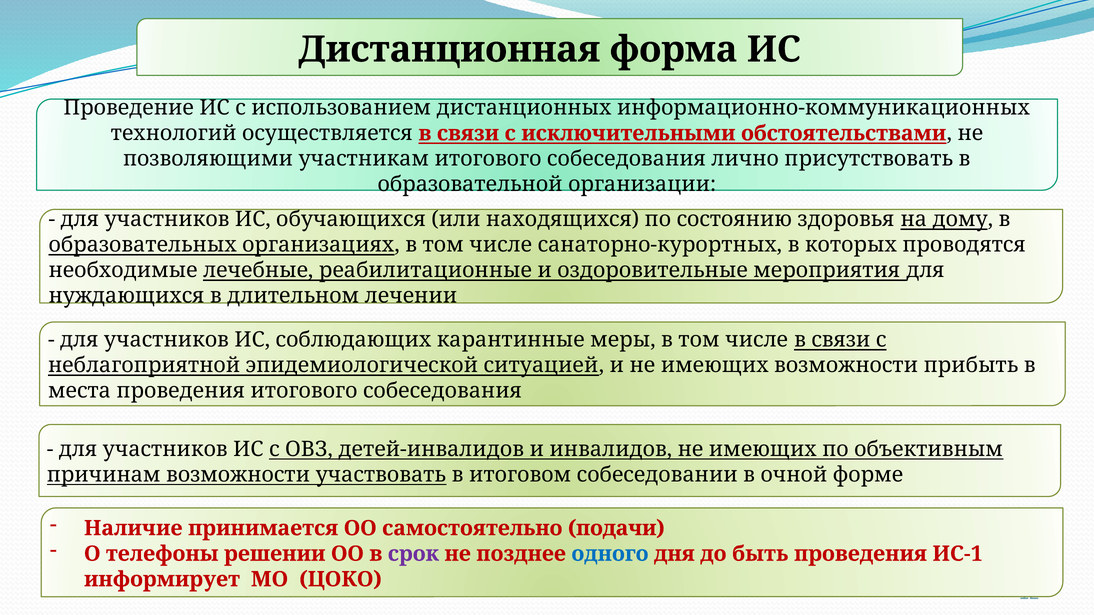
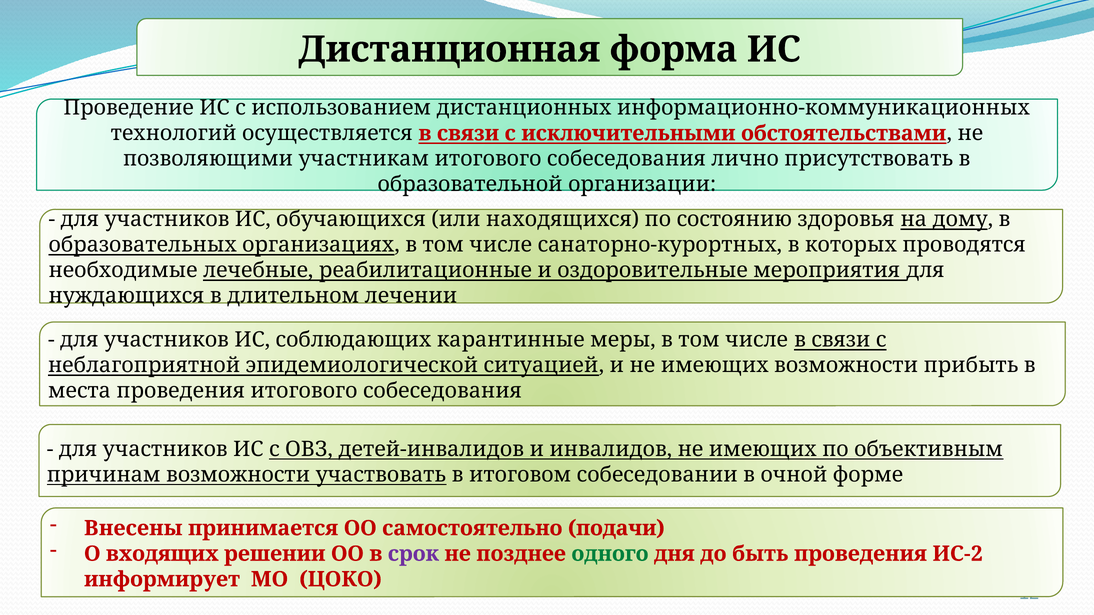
Наличие: Наличие -> Внесены
телефоны: телефоны -> входящих
одного colour: blue -> green
ИС-1: ИС-1 -> ИС-2
